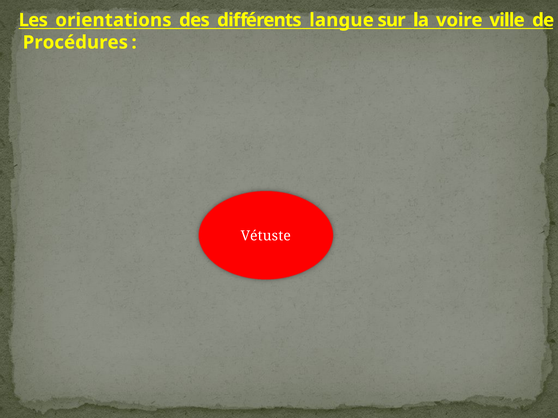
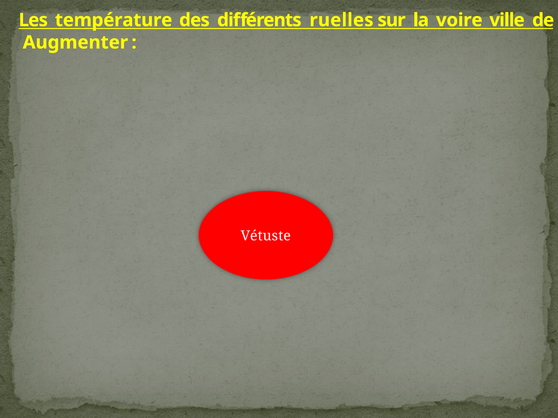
orientations: orientations -> température
langue: langue -> ruelles
Procédures: Procédures -> Augmenter
